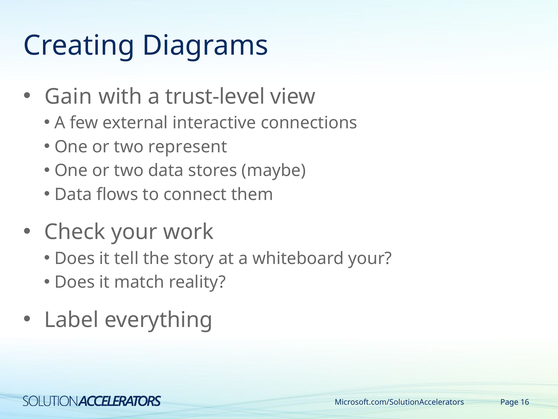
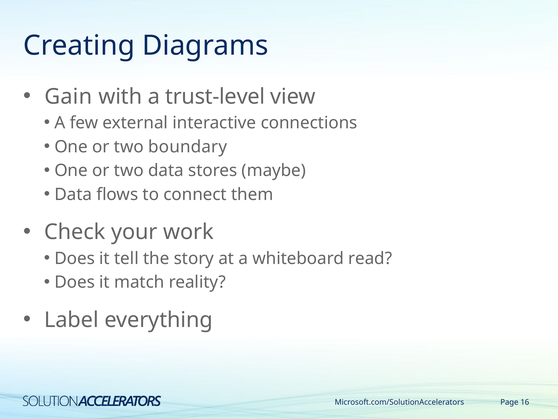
represent: represent -> boundary
whiteboard your: your -> read
